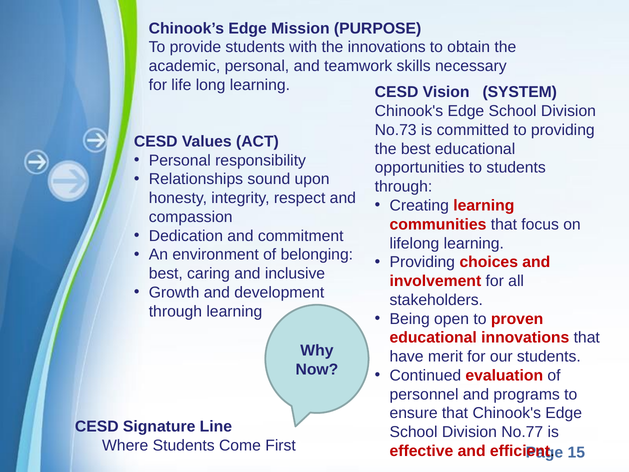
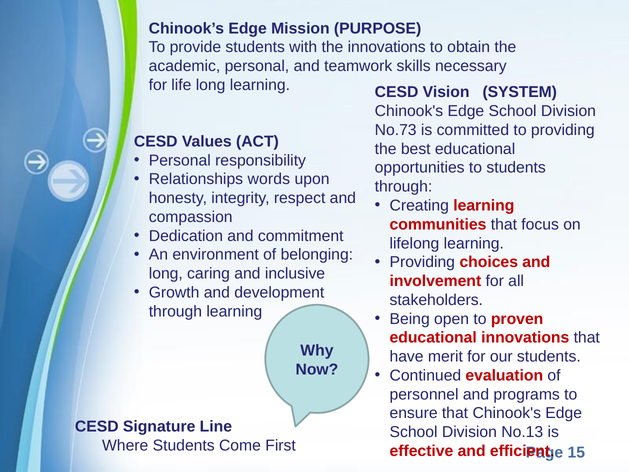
sound: sound -> words
best at (166, 273): best -> long
No.77: No.77 -> No.13
